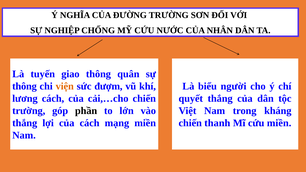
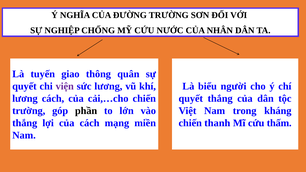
thông at (25, 86): thông -> quyết
viện colour: orange -> purple
sức đượm: đượm -> lương
cứu miền: miền -> thấm
